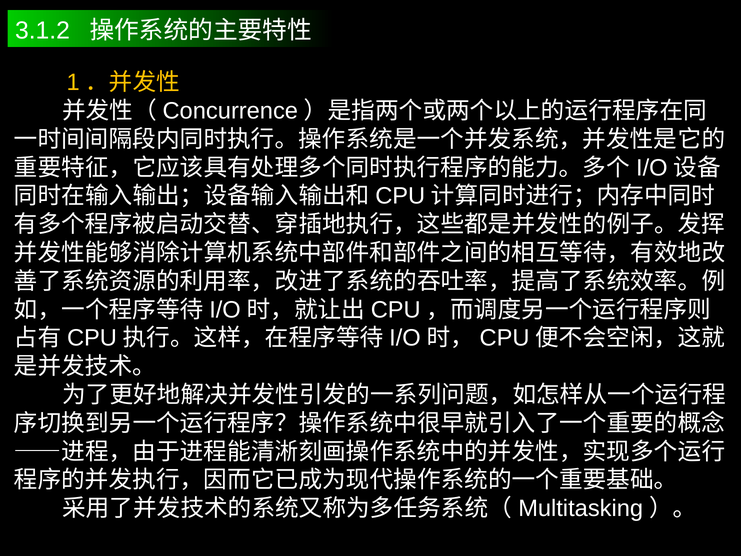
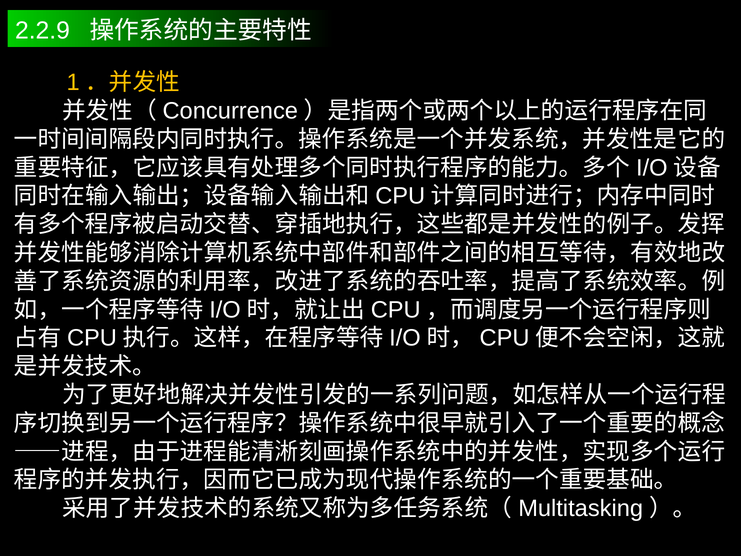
3.1.2: 3.1.2 -> 2.2.9
